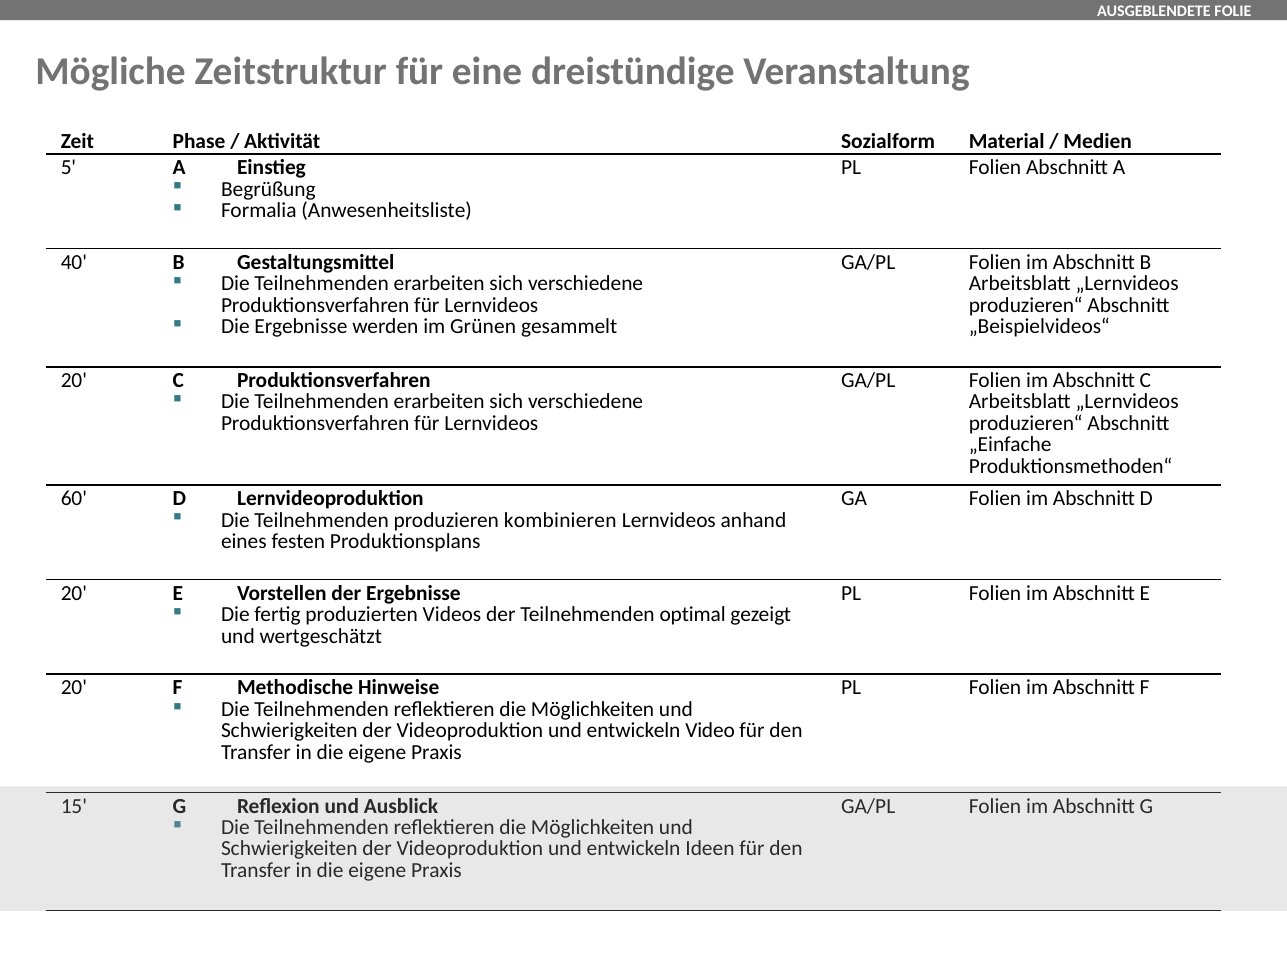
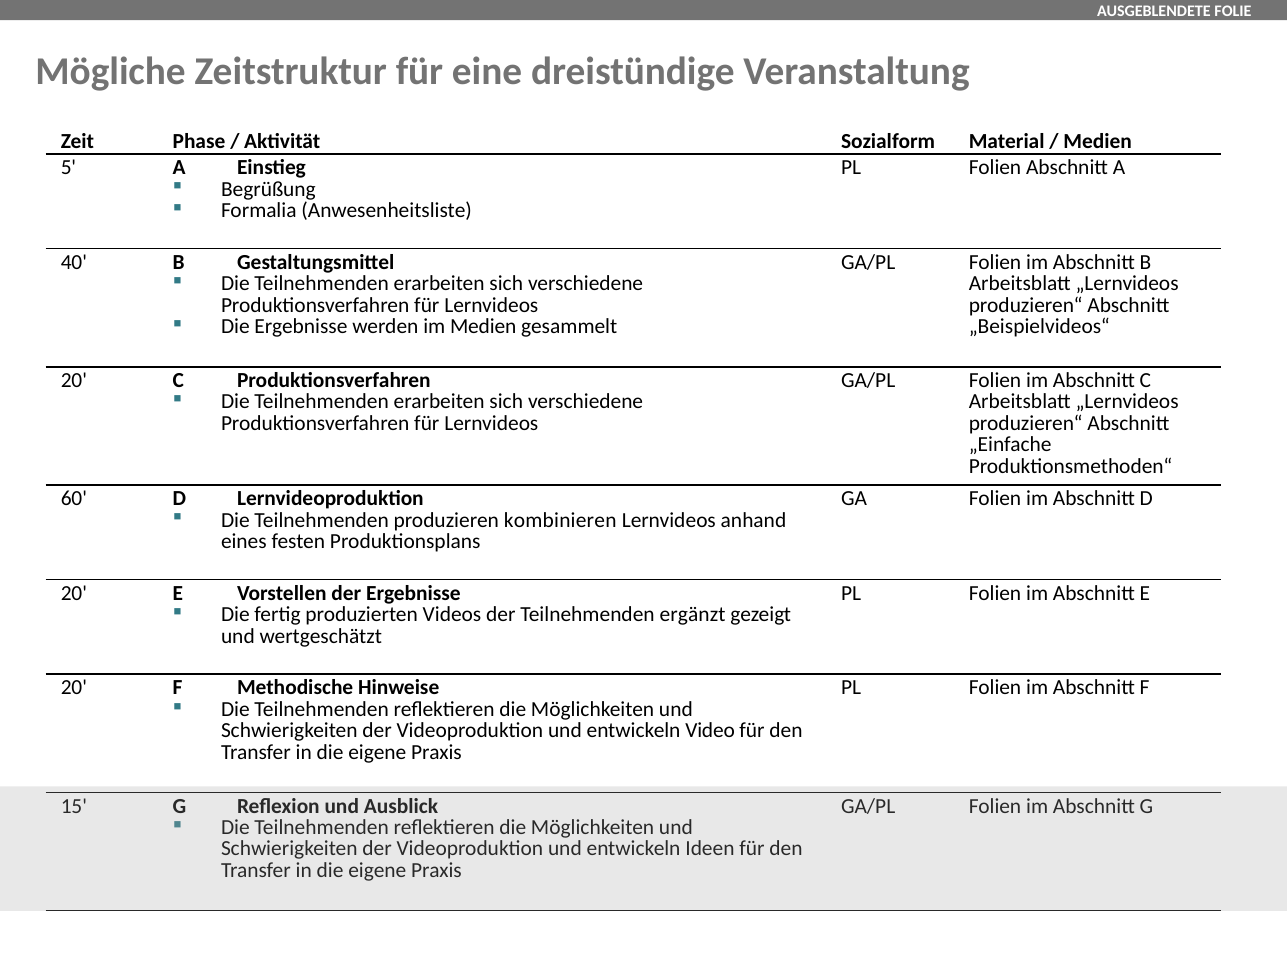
im Grünen: Grünen -> Medien
optimal: optimal -> ergänzt
